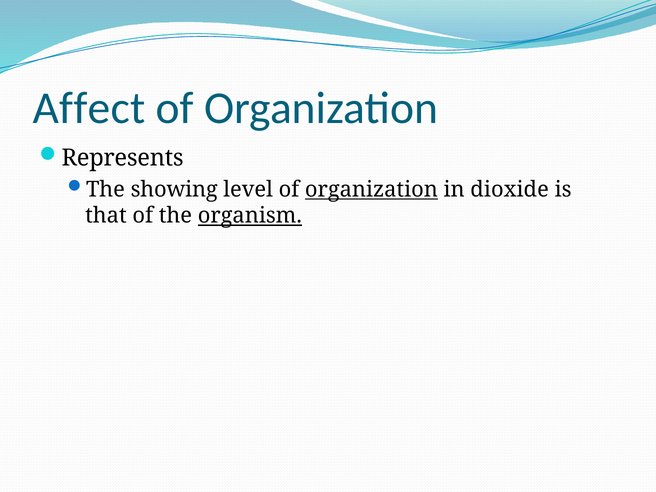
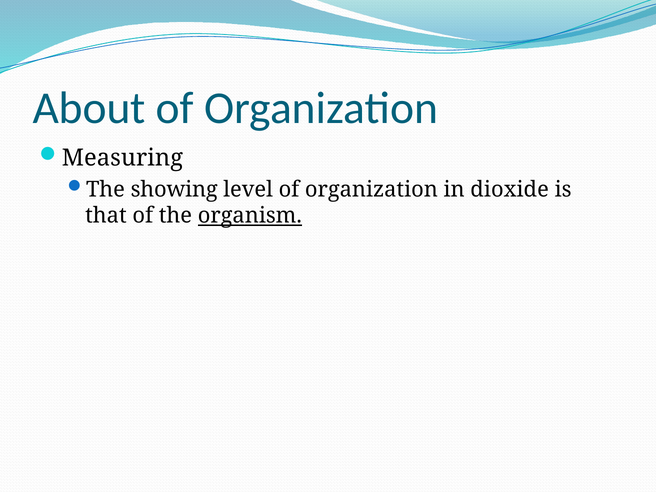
Affect: Affect -> About
Represents: Represents -> Measuring
organization at (371, 190) underline: present -> none
